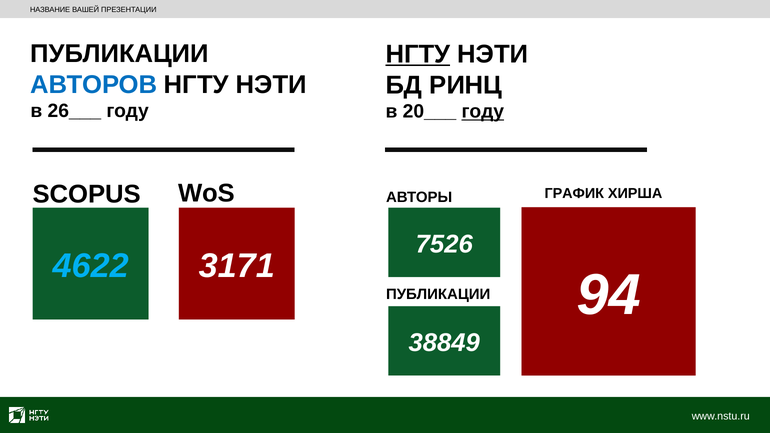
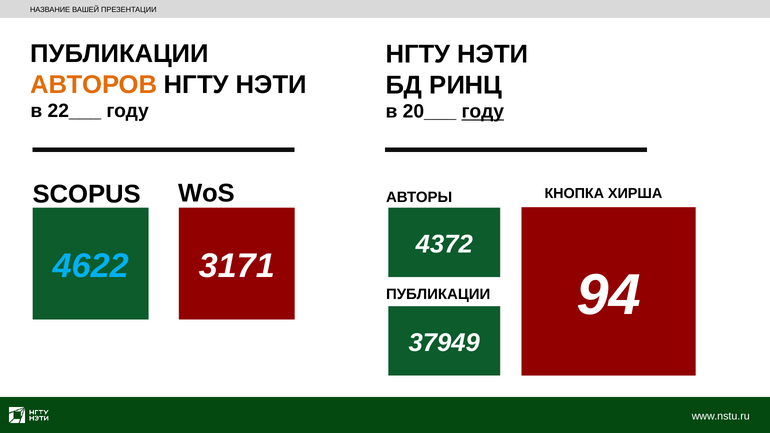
НГТУ at (418, 54) underline: present -> none
АВТОРОВ colour: blue -> orange
26___: 26___ -> 22___
ГРАФИК: ГРАФИК -> КНОПКА
7526: 7526 -> 4372
38849: 38849 -> 37949
